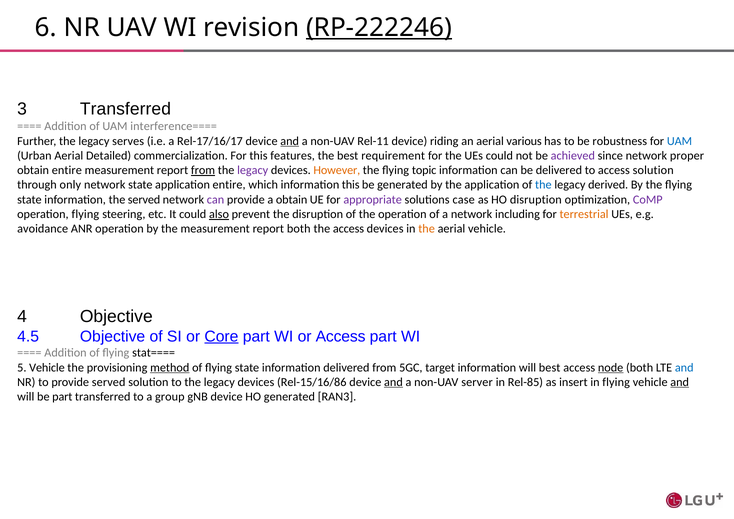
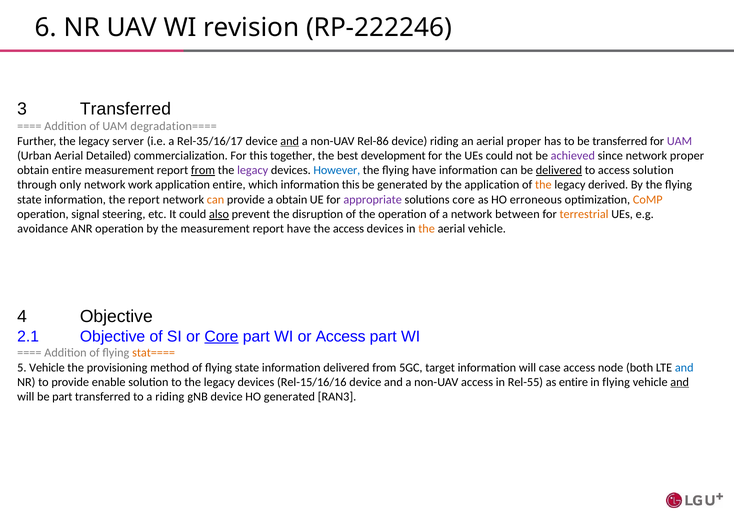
RP-222246 underline: present -> none
interference====: interference==== -> degradation====
serves: serves -> server
Rel-17/16/17: Rel-17/16/17 -> Rel-35/16/17
Rel-11: Rel-11 -> Rel-86
aerial various: various -> proper
be robustness: robustness -> transferred
UAM at (679, 141) colour: blue -> purple
features: features -> together
requirement: requirement -> development
However colour: orange -> blue
flying topic: topic -> have
delivered at (559, 170) underline: none -> present
network state: state -> work
the at (543, 185) colour: blue -> orange
the served: served -> report
can at (216, 200) colour: purple -> orange
solutions case: case -> core
HO disruption: disruption -> erroneous
CoMP colour: purple -> orange
operation flying: flying -> signal
including: including -> between
report both: both -> have
4.5: 4.5 -> 2.1
stat==== colour: black -> orange
method underline: present -> none
will best: best -> case
node underline: present -> none
provide served: served -> enable
Rel-15/16/86: Rel-15/16/86 -> Rel-15/16/16
and at (393, 382) underline: present -> none
non-UAV server: server -> access
Rel-85: Rel-85 -> Rel-55
as insert: insert -> entire
a group: group -> riding
